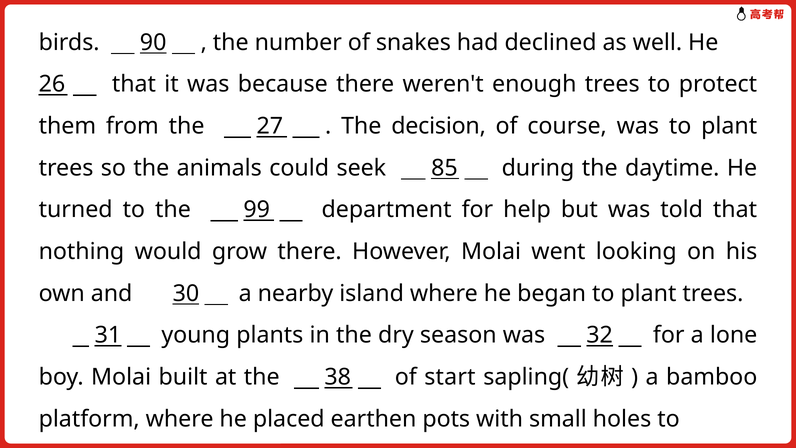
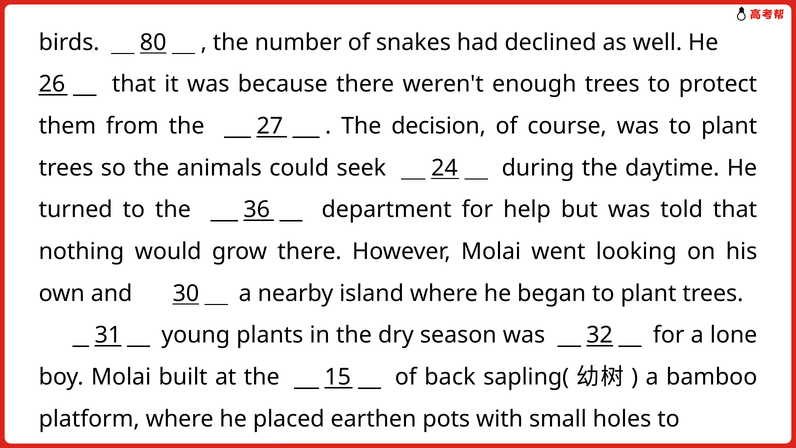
90: 90 -> 80
85: 85 -> 24
99: 99 -> 36
38: 38 -> 15
start: start -> back
